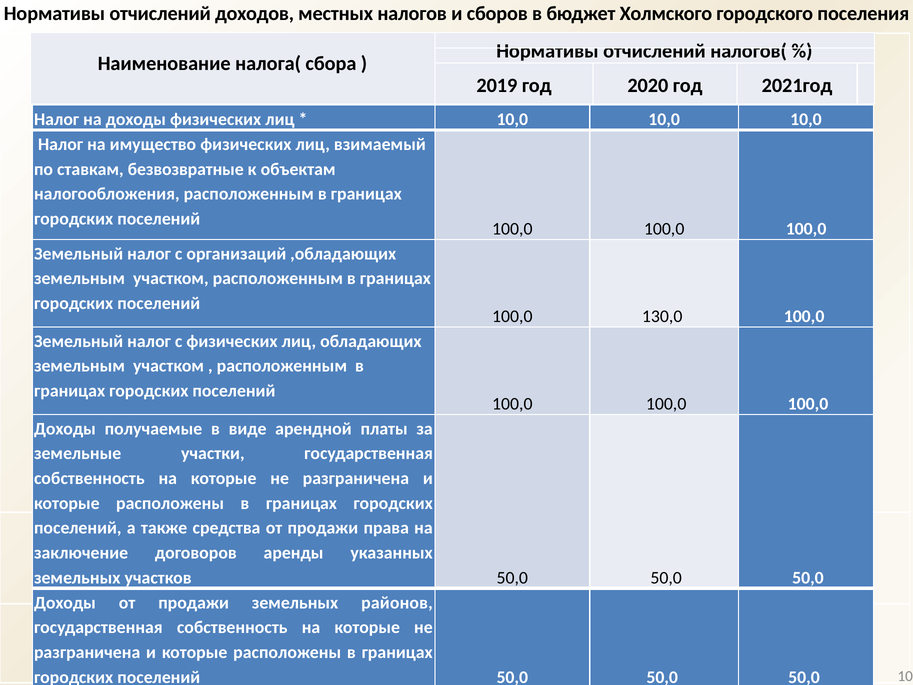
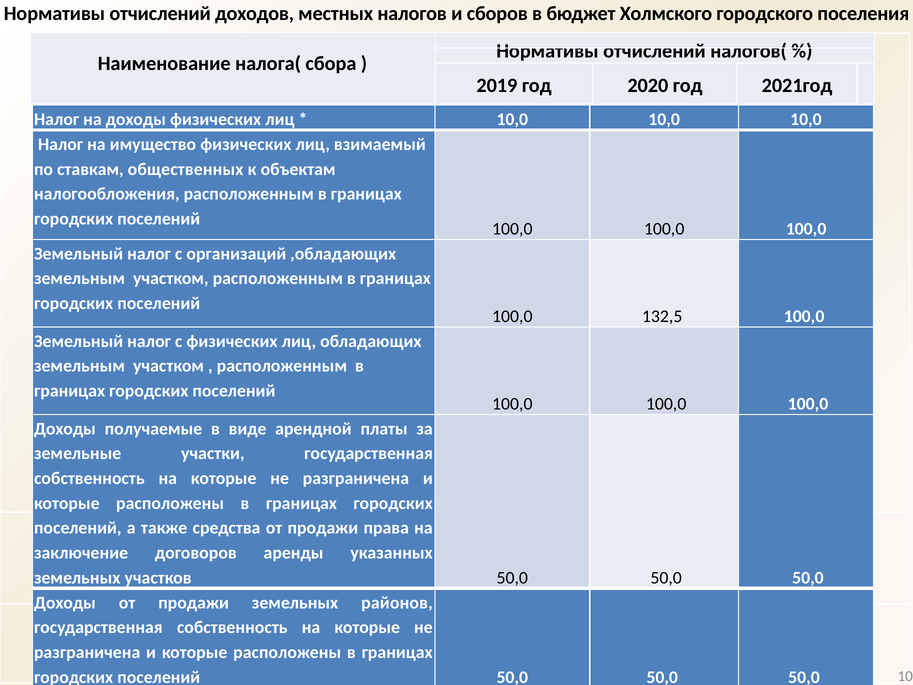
безвозвратные: безвозвратные -> общественных
130,0: 130,0 -> 132,5
